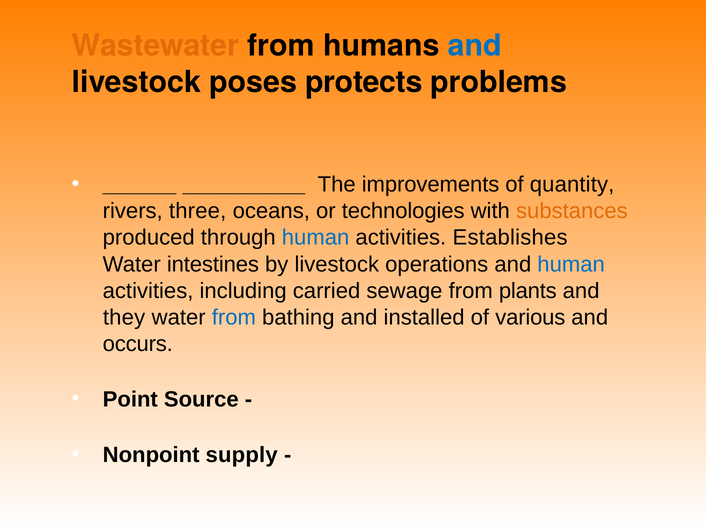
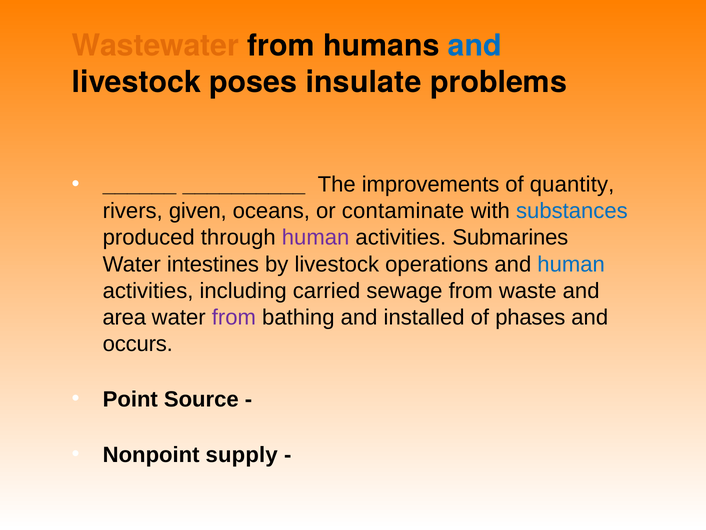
protects: protects -> insulate
three: three -> given
technologies: technologies -> contaminate
substances colour: orange -> blue
human at (316, 237) colour: blue -> purple
Establishes: Establishes -> Submarines
plants: plants -> waste
they: they -> area
from at (234, 317) colour: blue -> purple
various: various -> phases
